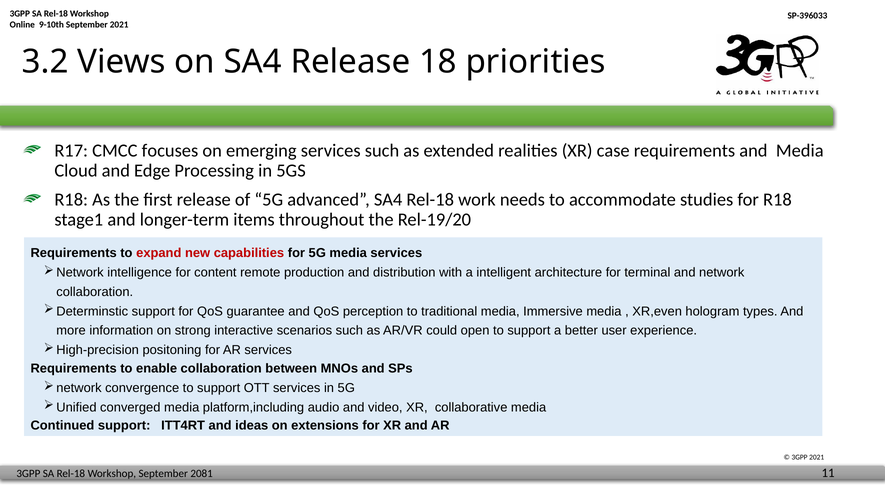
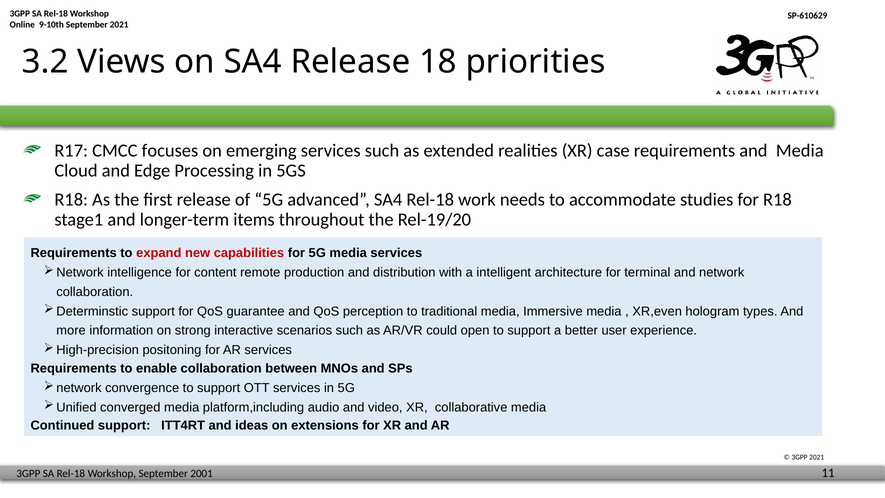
SP-396033: SP-396033 -> SP-610629
2081: 2081 -> 2001
